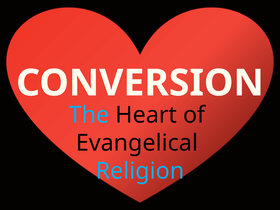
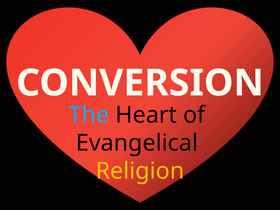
Religion colour: light blue -> yellow
